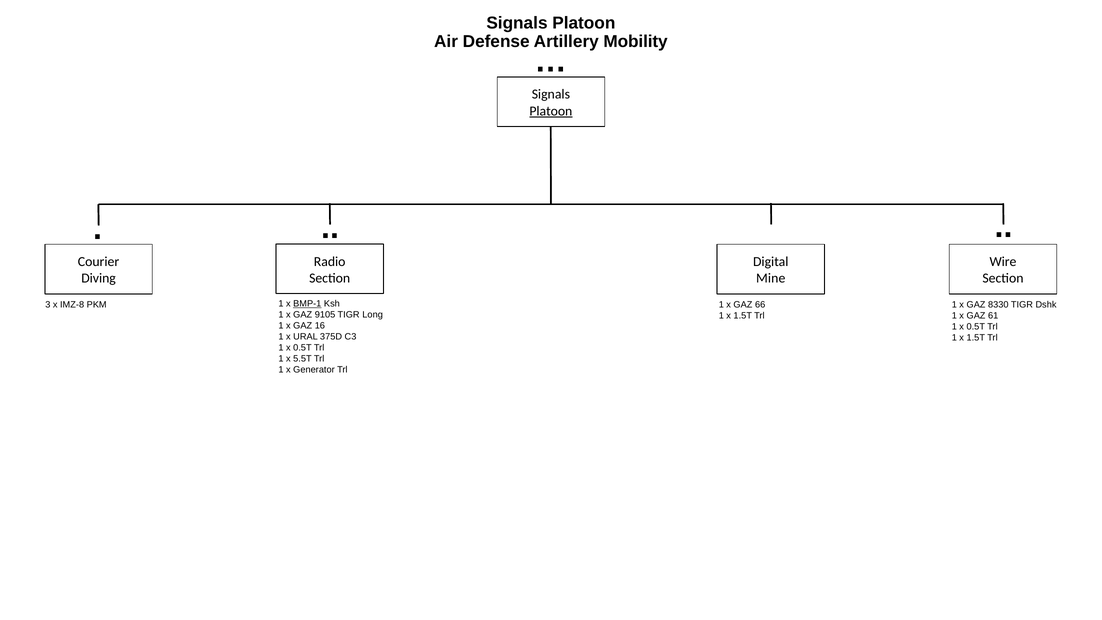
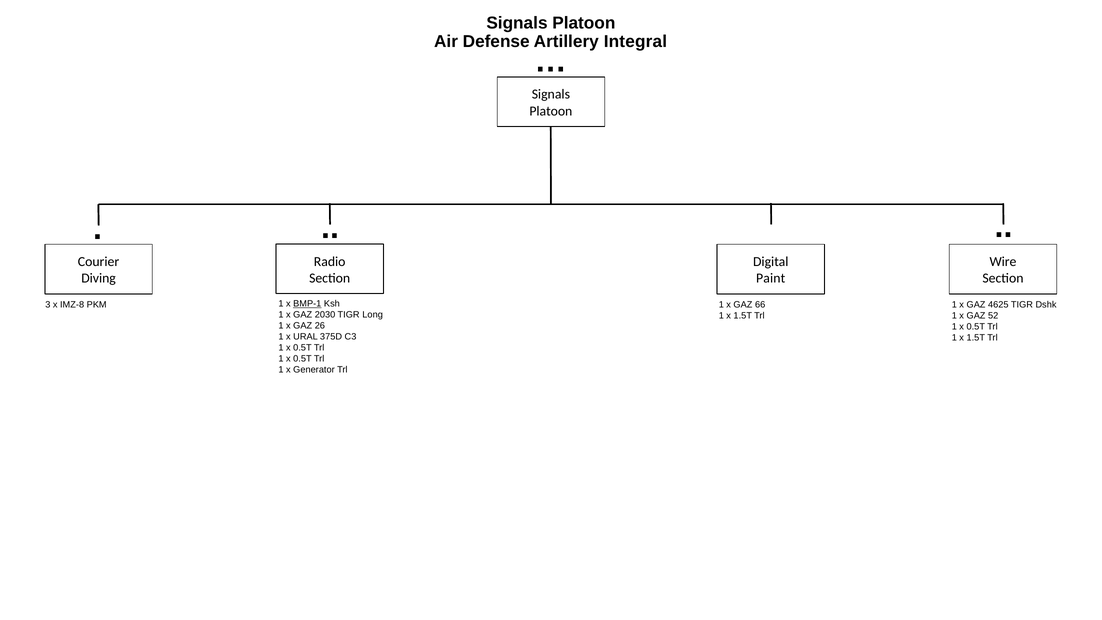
Mobility: Mobility -> Integral
Platoon at (551, 111) underline: present -> none
Mine: Mine -> Paint
8330: 8330 -> 4625
9105: 9105 -> 2030
61: 61 -> 52
16: 16 -> 26
5.5T at (302, 359): 5.5T -> 0.5T
